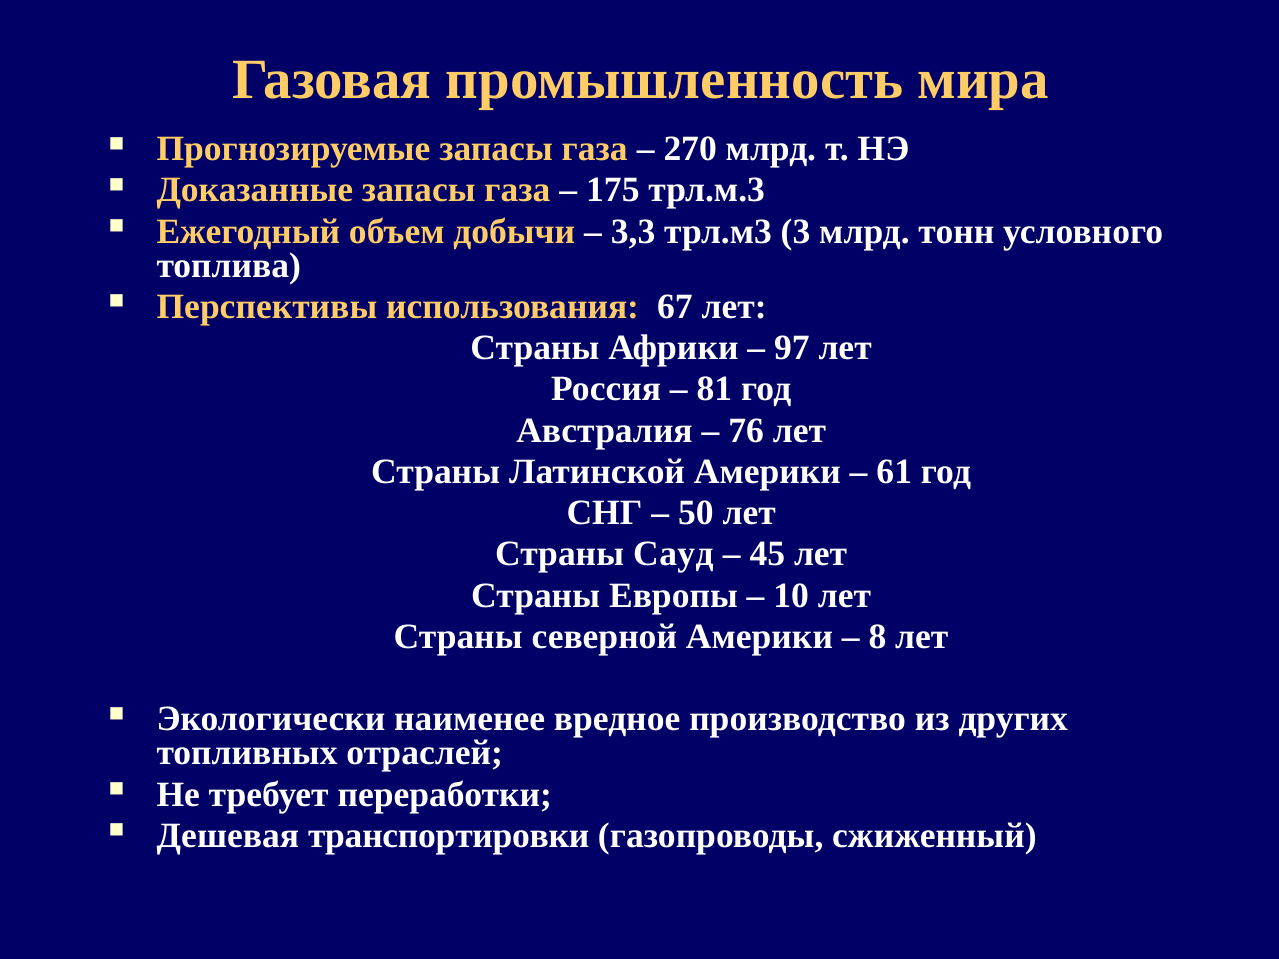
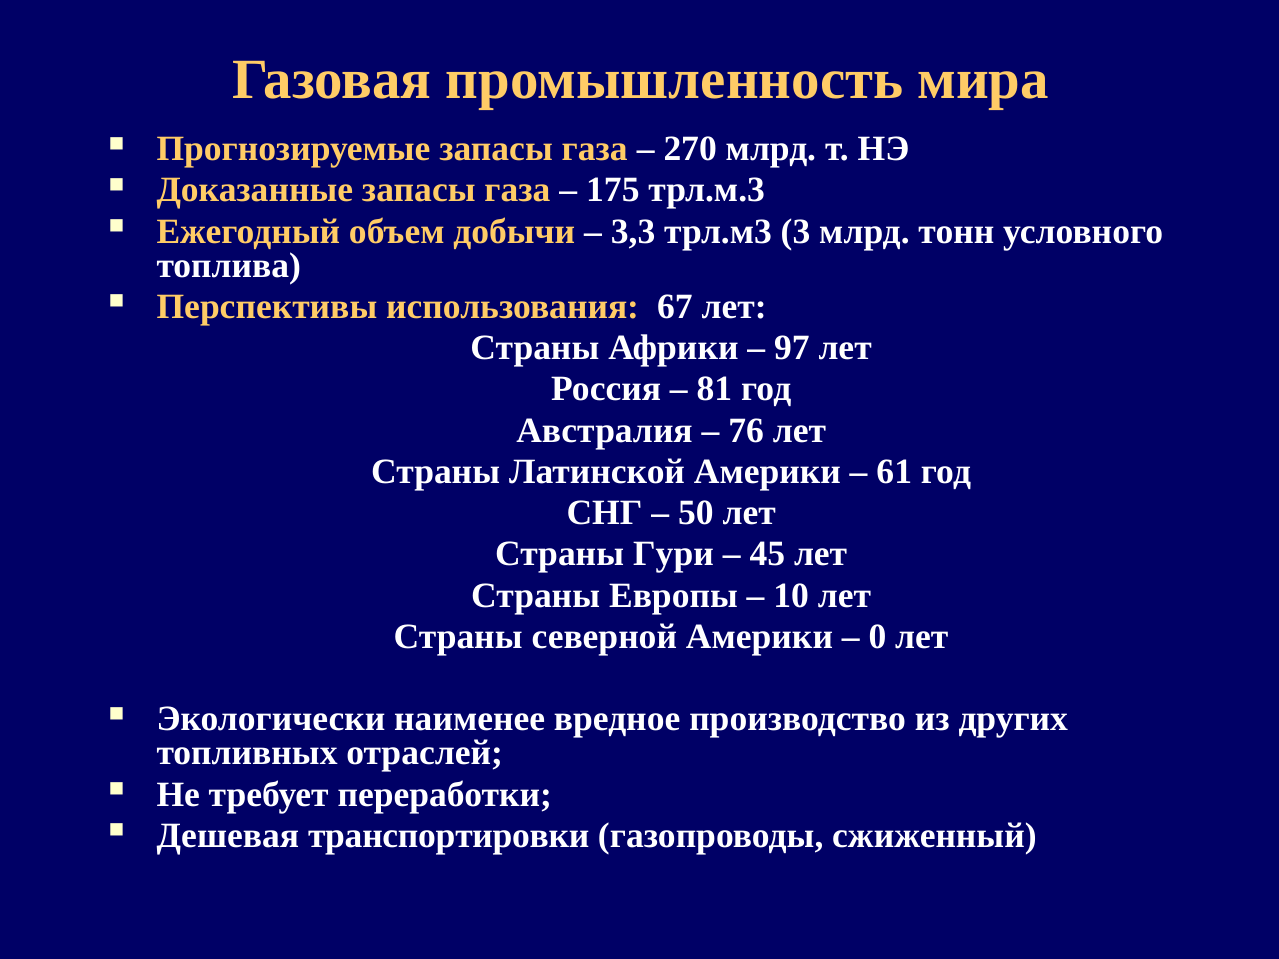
Сауд: Сауд -> Гури
8: 8 -> 0
